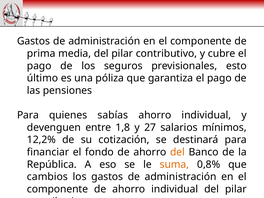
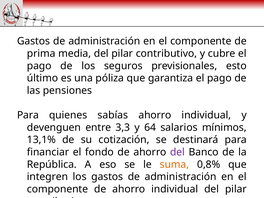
1,8: 1,8 -> 3,3
27: 27 -> 64
12,2%: 12,2% -> 13,1%
del at (177, 152) colour: orange -> purple
cambios: cambios -> integren
